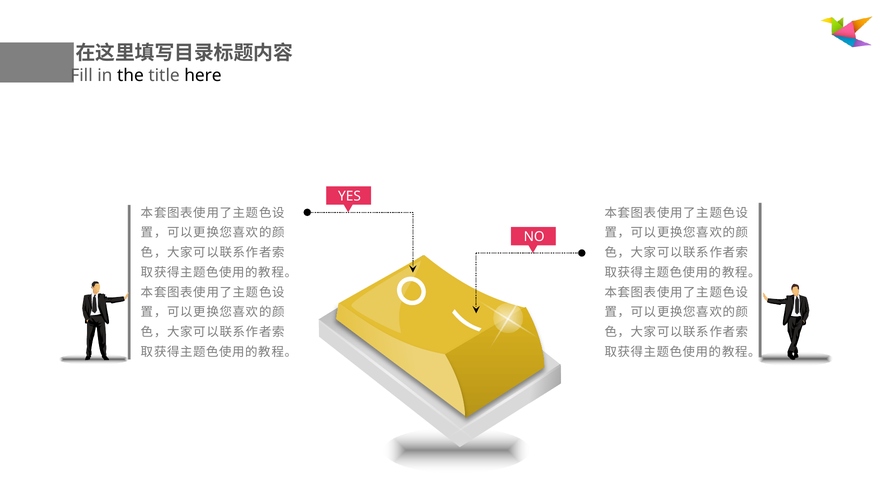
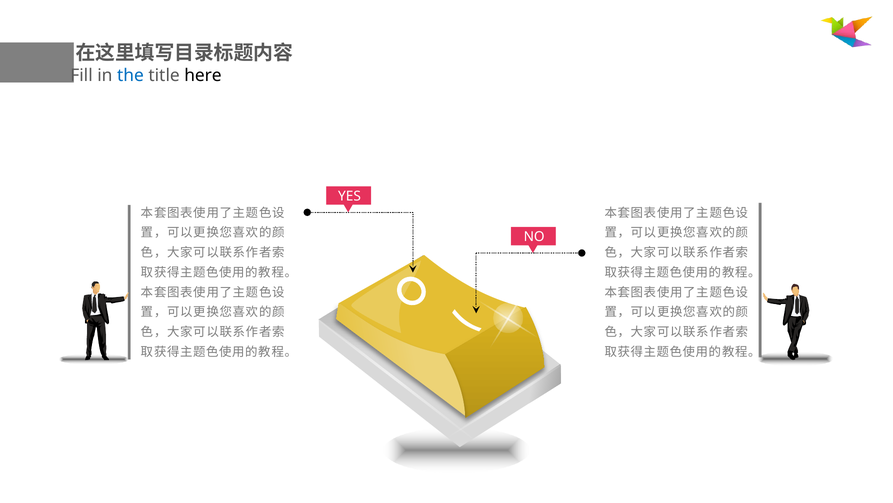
the colour: black -> blue
